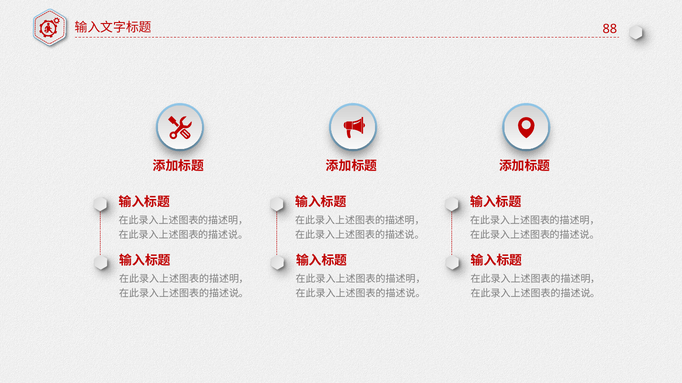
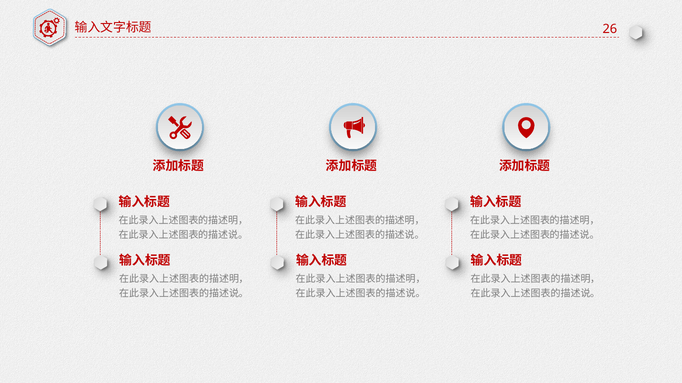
88: 88 -> 26
